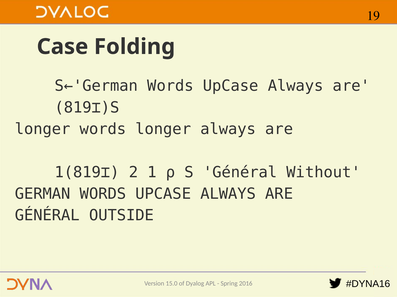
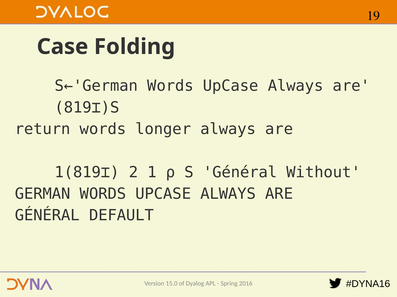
longer at (43, 129): longer -> return
OUTSIDE: OUTSIDE -> DEFAULT
